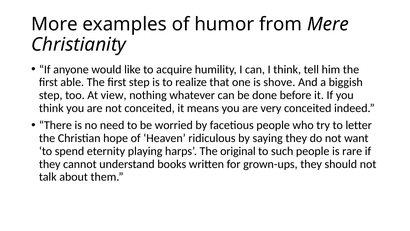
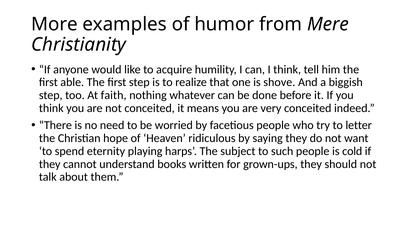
view: view -> faith
original: original -> subject
rare: rare -> cold
